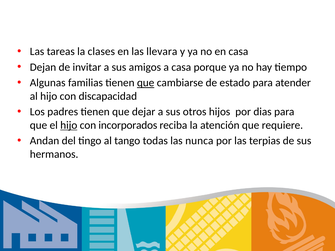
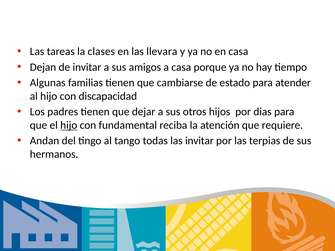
que at (146, 83) underline: present -> none
incorporados: incorporados -> fundamental
las nunca: nunca -> invitar
